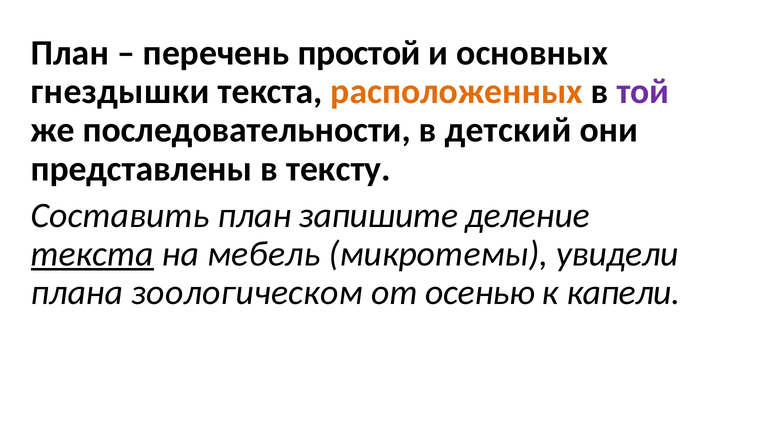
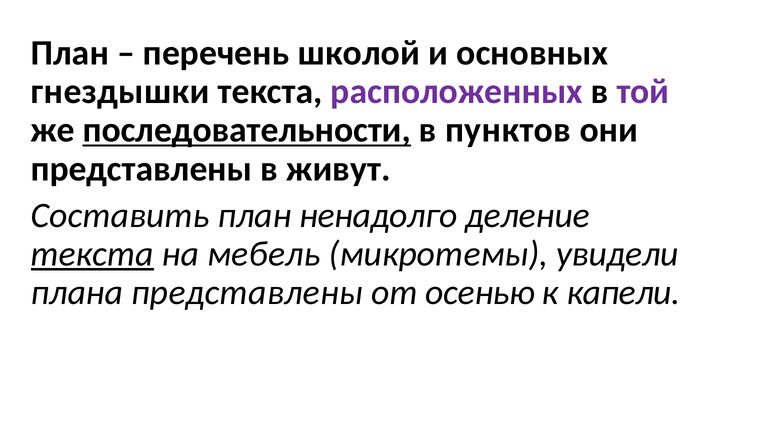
простой: простой -> школой
расположенных colour: orange -> purple
последовательности underline: none -> present
детский: детский -> пунктов
тексту: тексту -> живут
запишите: запишите -> ненадолго
плана зоологическом: зоологическом -> представлены
